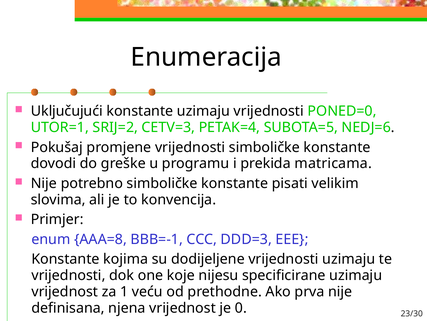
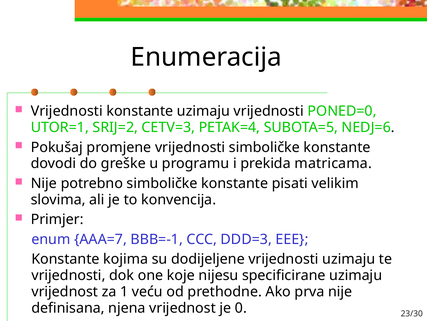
Uključujući at (67, 111): Uključujući -> Vrijednosti
AAA=8: AAA=8 -> AAA=7
